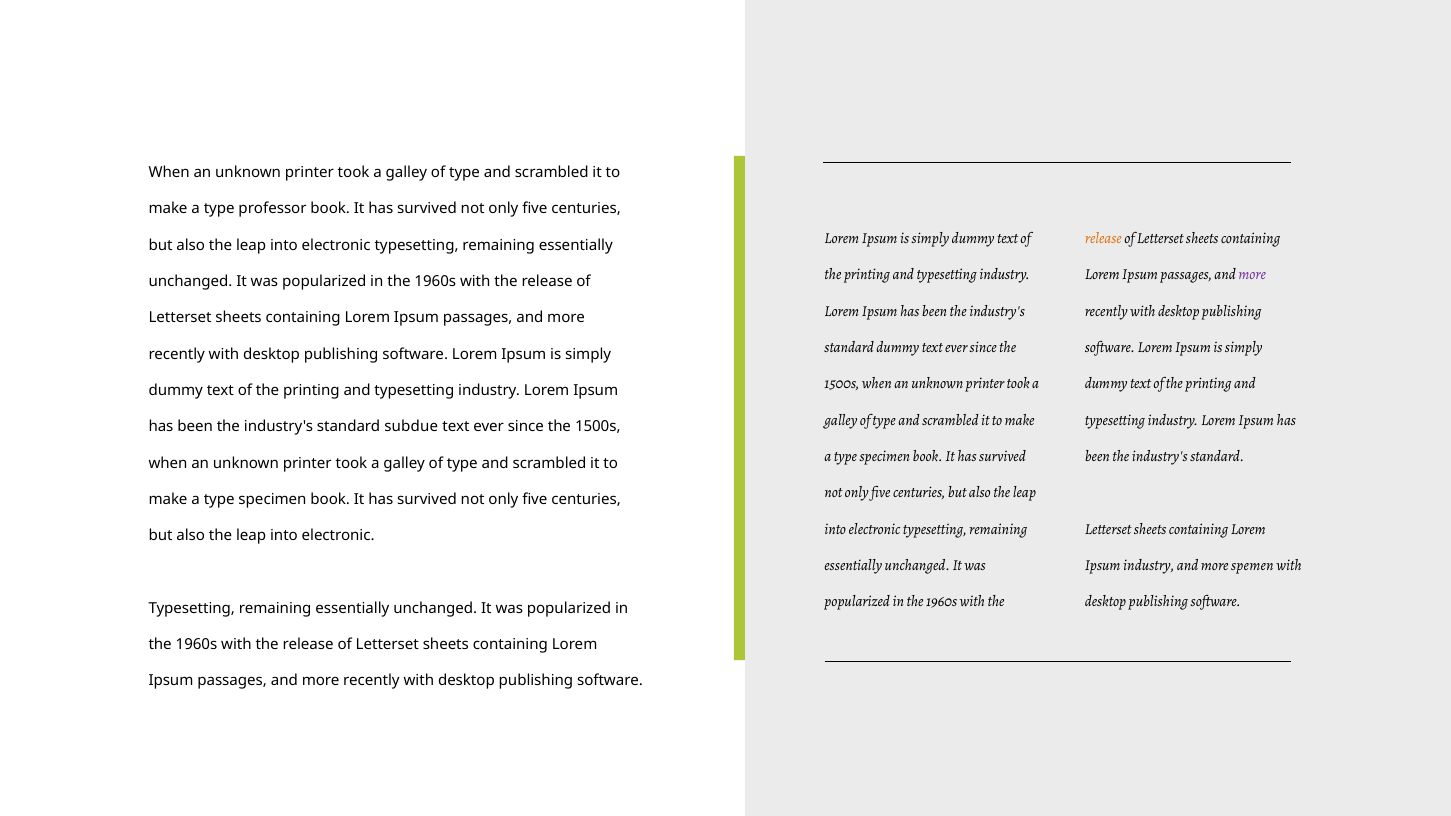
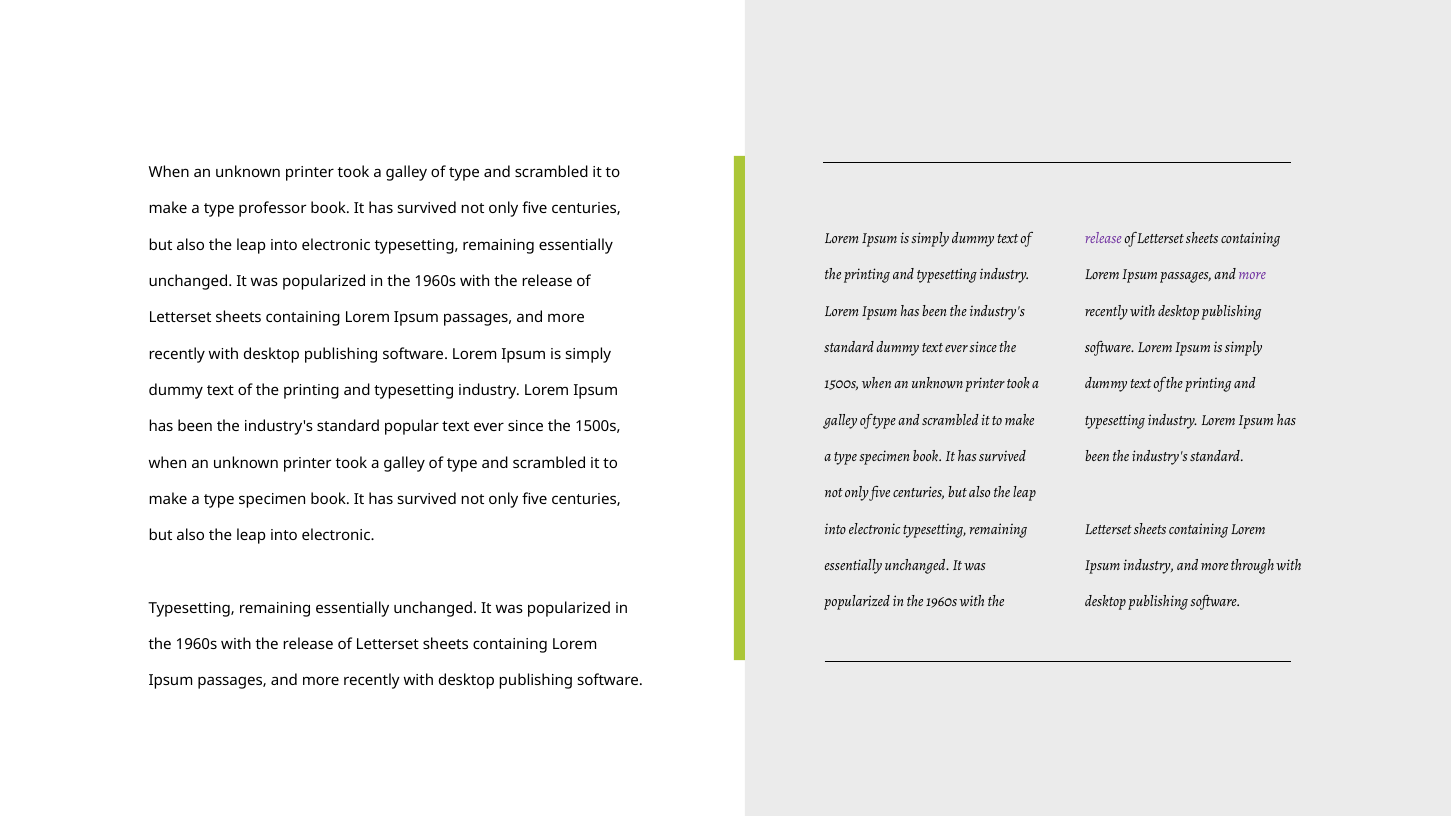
release at (1103, 239) colour: orange -> purple
subdue: subdue -> popular
spemen: spemen -> through
